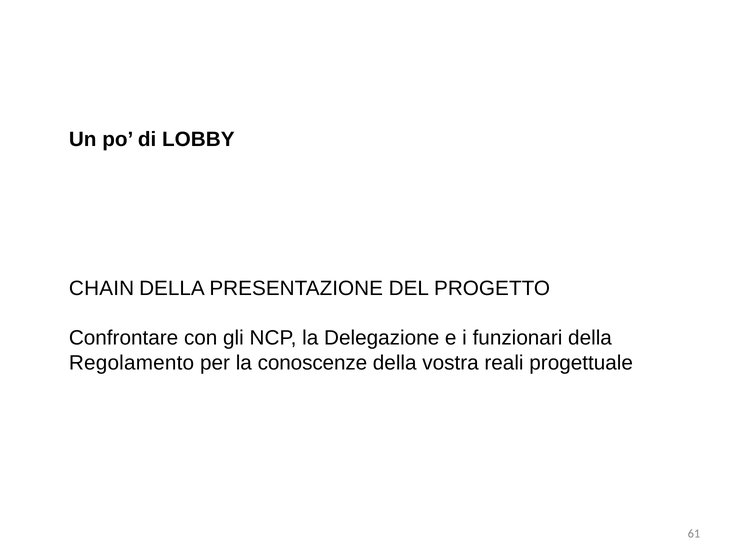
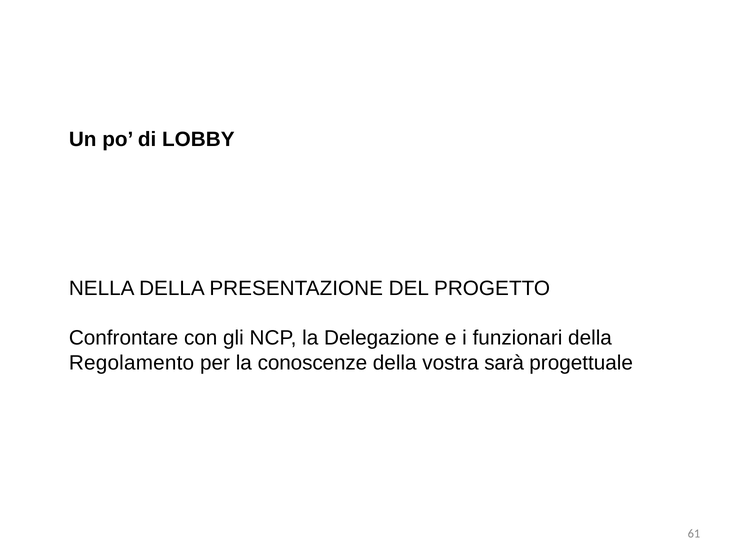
CHAIN: CHAIN -> NELLA
reali: reali -> sarà
